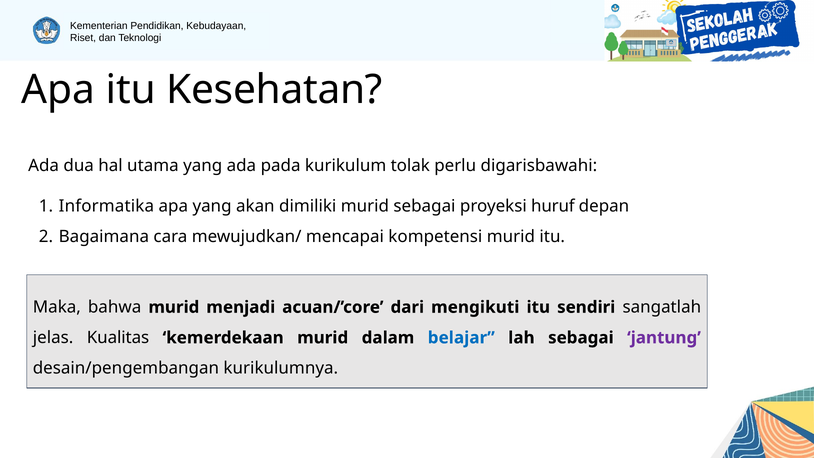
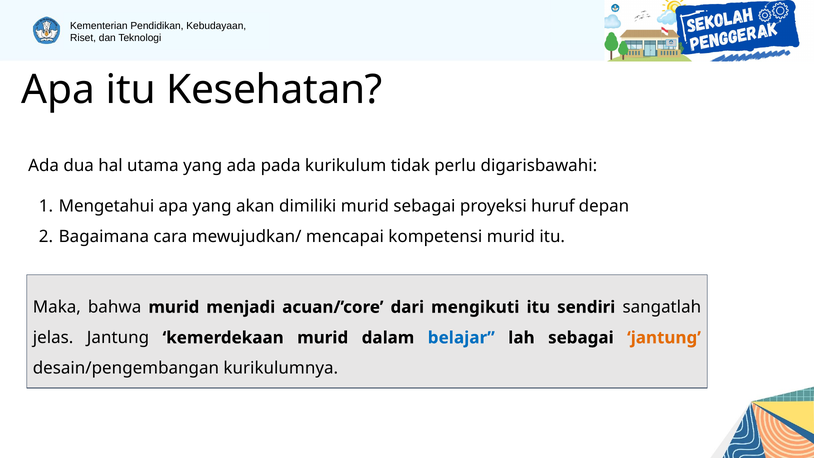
tolak: tolak -> tidak
Informatika: Informatika -> Mengetahui
jelas Kualitas: Kualitas -> Jantung
jantung at (664, 338) colour: purple -> orange
